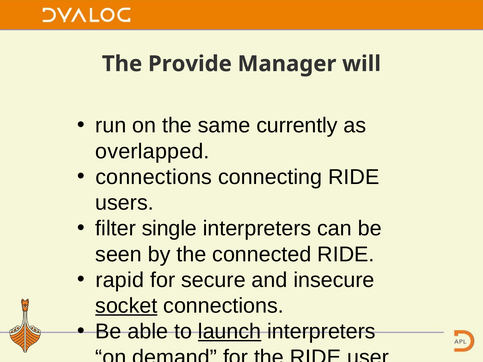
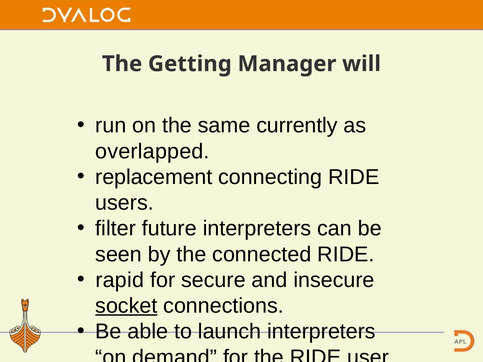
Provide: Provide -> Getting
connections at (154, 177): connections -> replacement
single: single -> future
launch underline: present -> none
